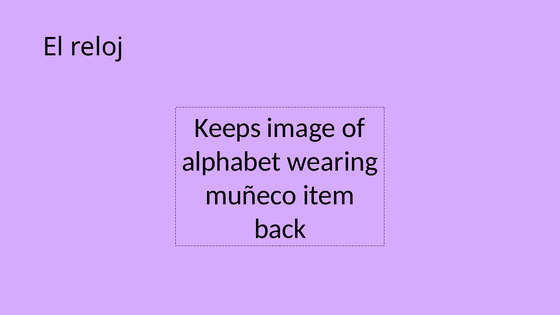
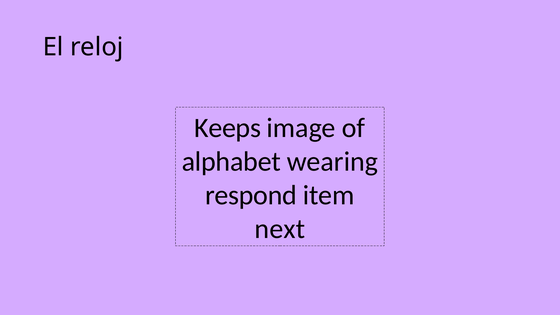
muñeco: muñeco -> respond
back: back -> next
